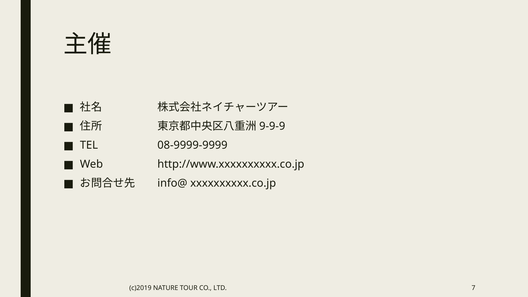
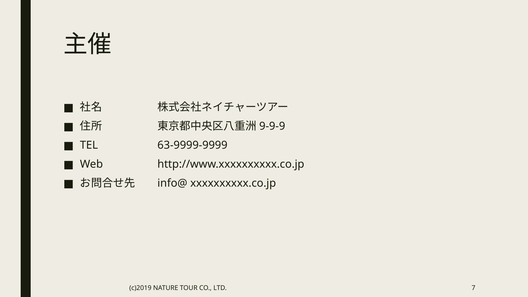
08-9999-9999: 08-9999-9999 -> 63-9999-9999
